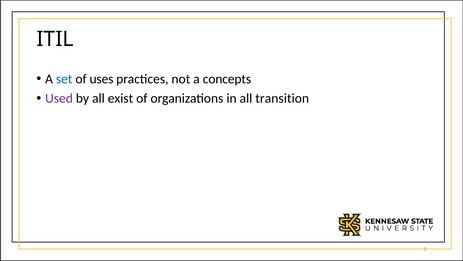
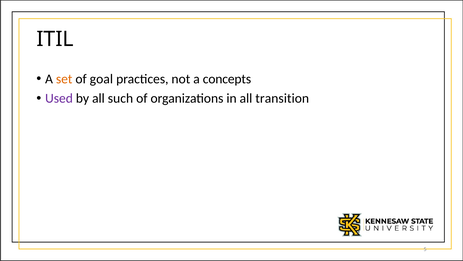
set colour: blue -> orange
uses: uses -> goal
exist: exist -> such
